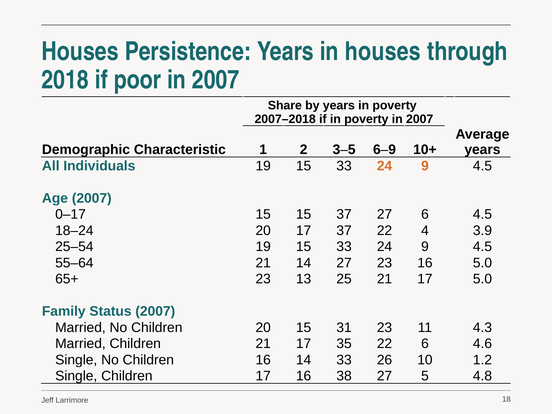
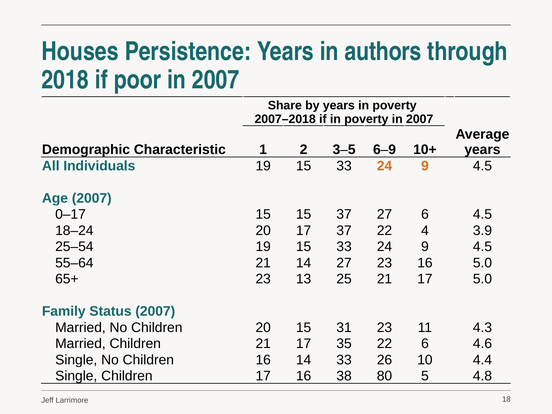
in houses: houses -> authors
1.2: 1.2 -> 4.4
38 27: 27 -> 80
